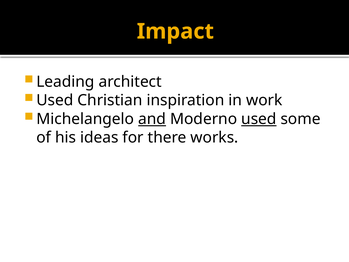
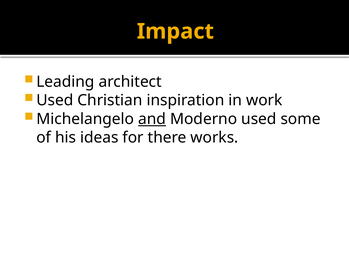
used at (259, 119) underline: present -> none
